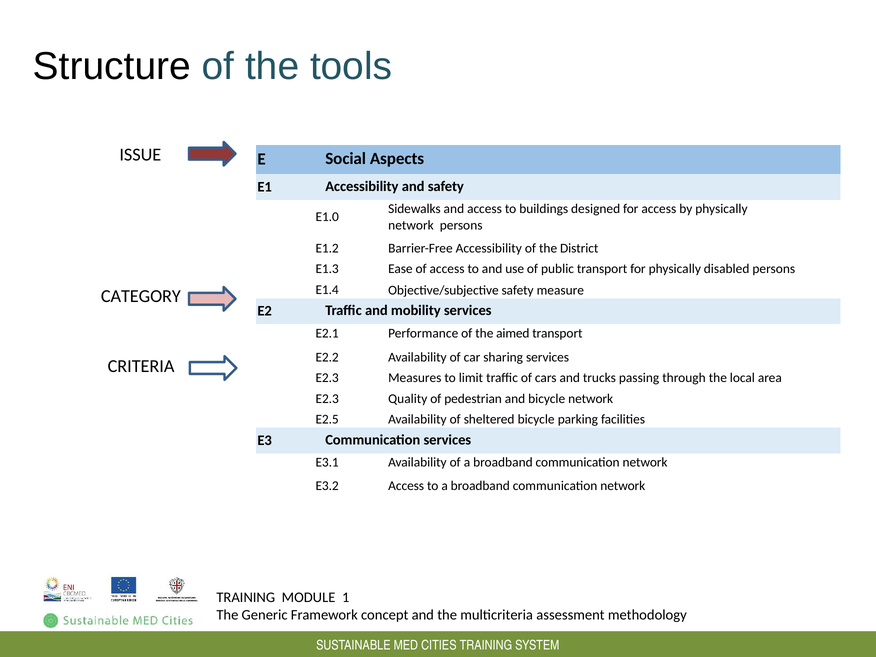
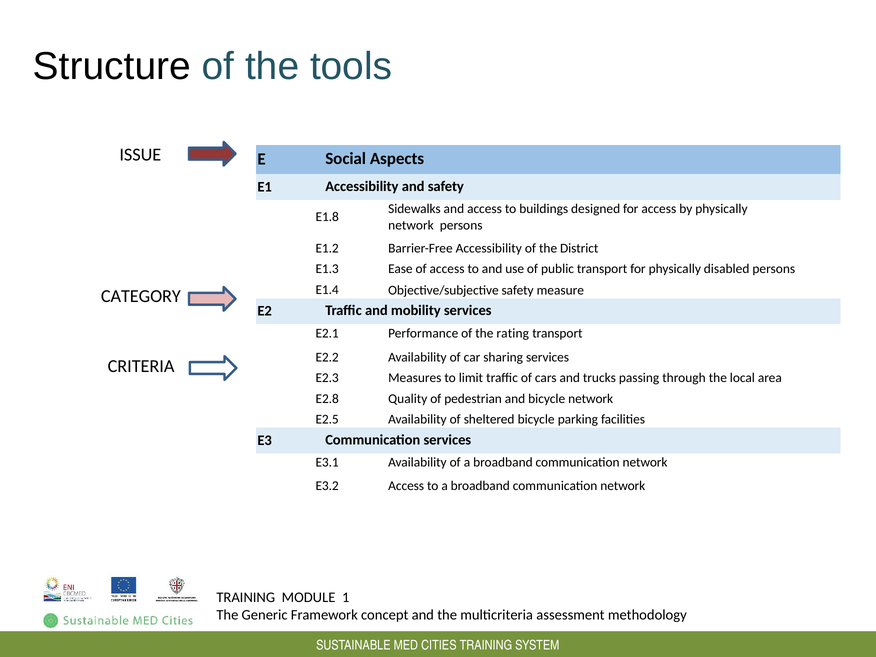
E1.0: E1.0 -> E1.8
aimed: aimed -> rating
E2.3 at (327, 399): E2.3 -> E2.8
